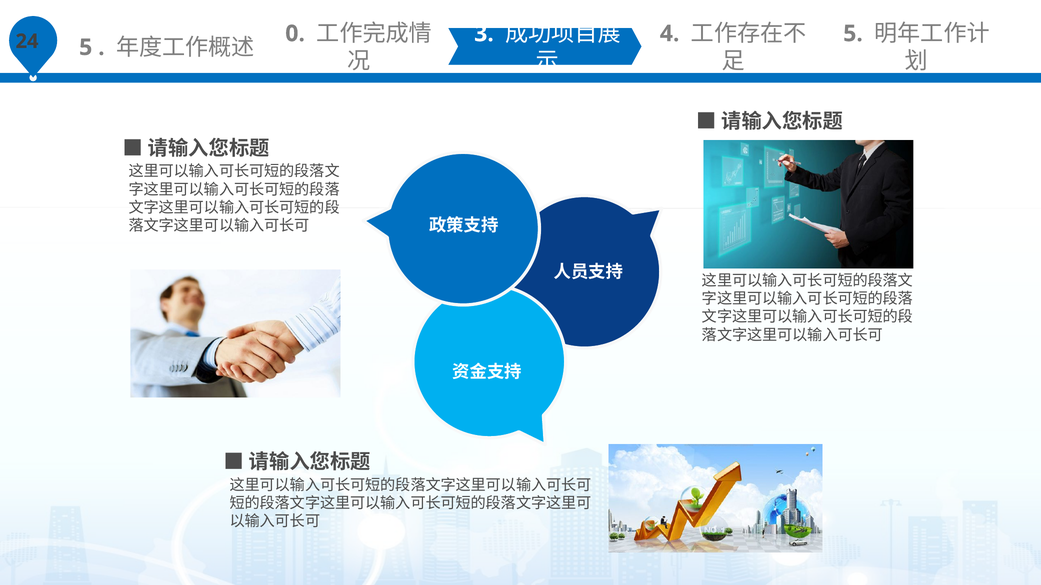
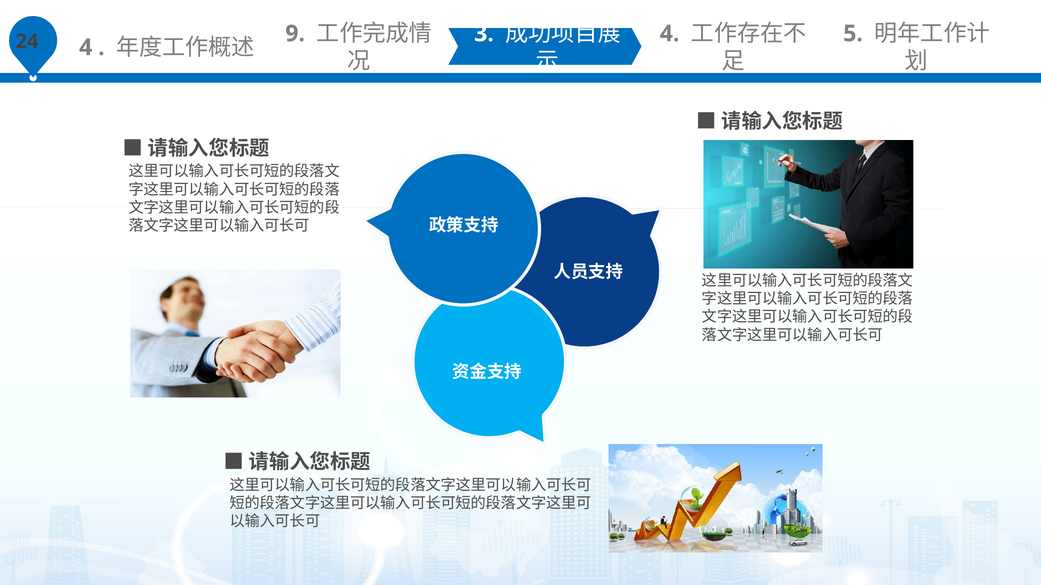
5 at (86, 47): 5 -> 4
0: 0 -> 9
